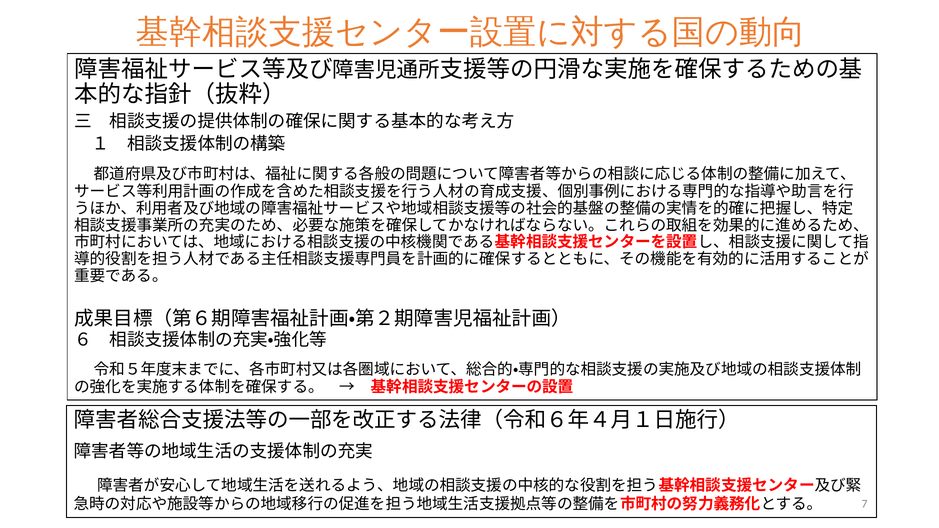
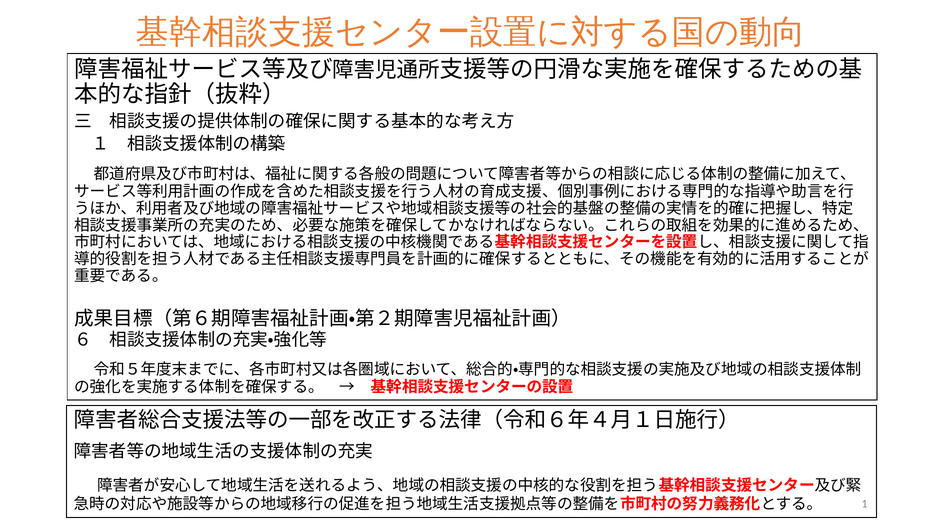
7: 7 -> 1
